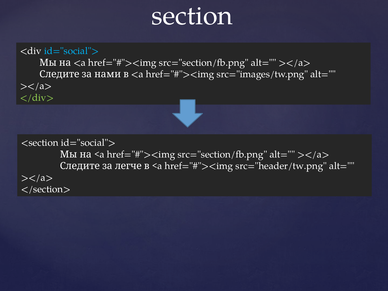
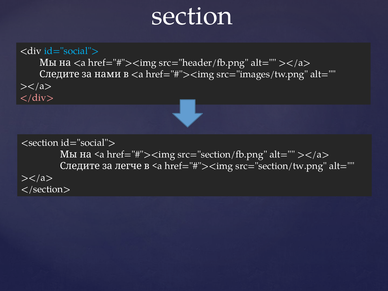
src="section/fb.png at (204, 63): src="section/fb.png -> src="header/fb.png
</div> colour: light green -> pink
src="header/tw.png: src="header/tw.png -> src="section/tw.png
